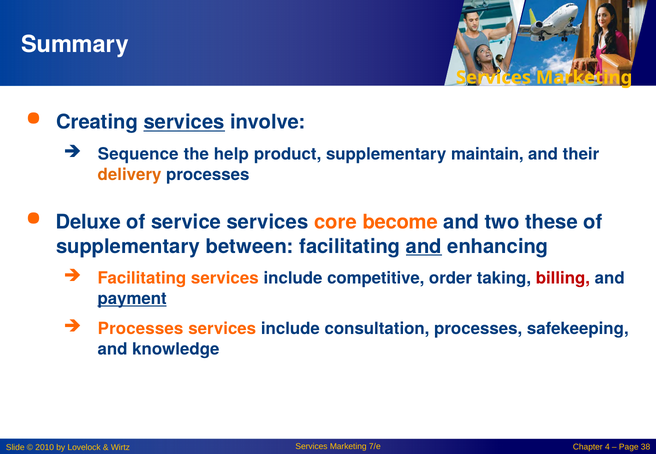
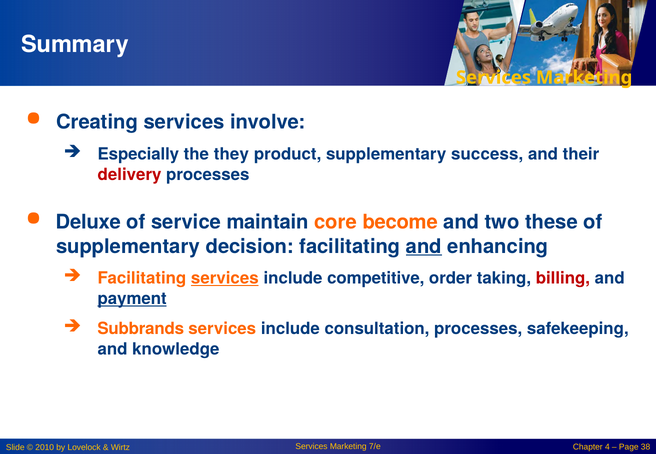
services at (184, 122) underline: present -> none
Sequence: Sequence -> Especially
help: help -> they
maintain: maintain -> success
delivery colour: orange -> red
service services: services -> maintain
between: between -> decision
services at (225, 279) underline: none -> present
Processes at (141, 329): Processes -> Subbrands
